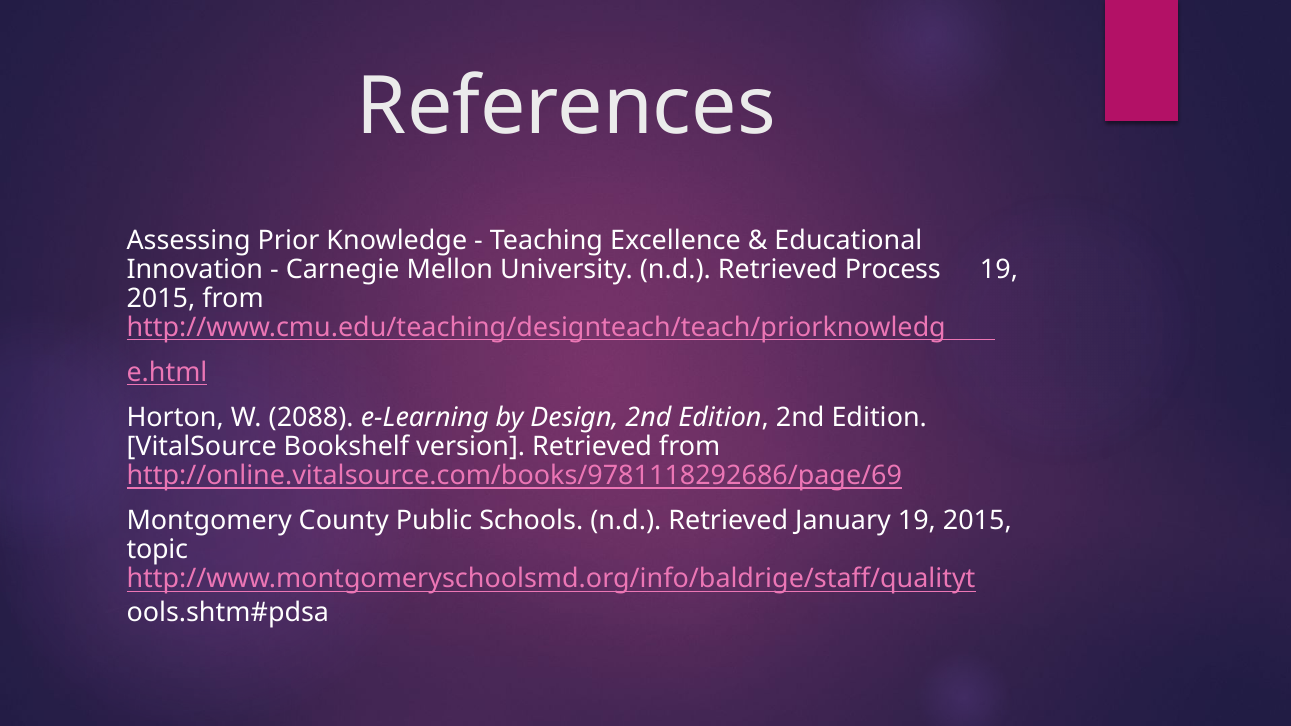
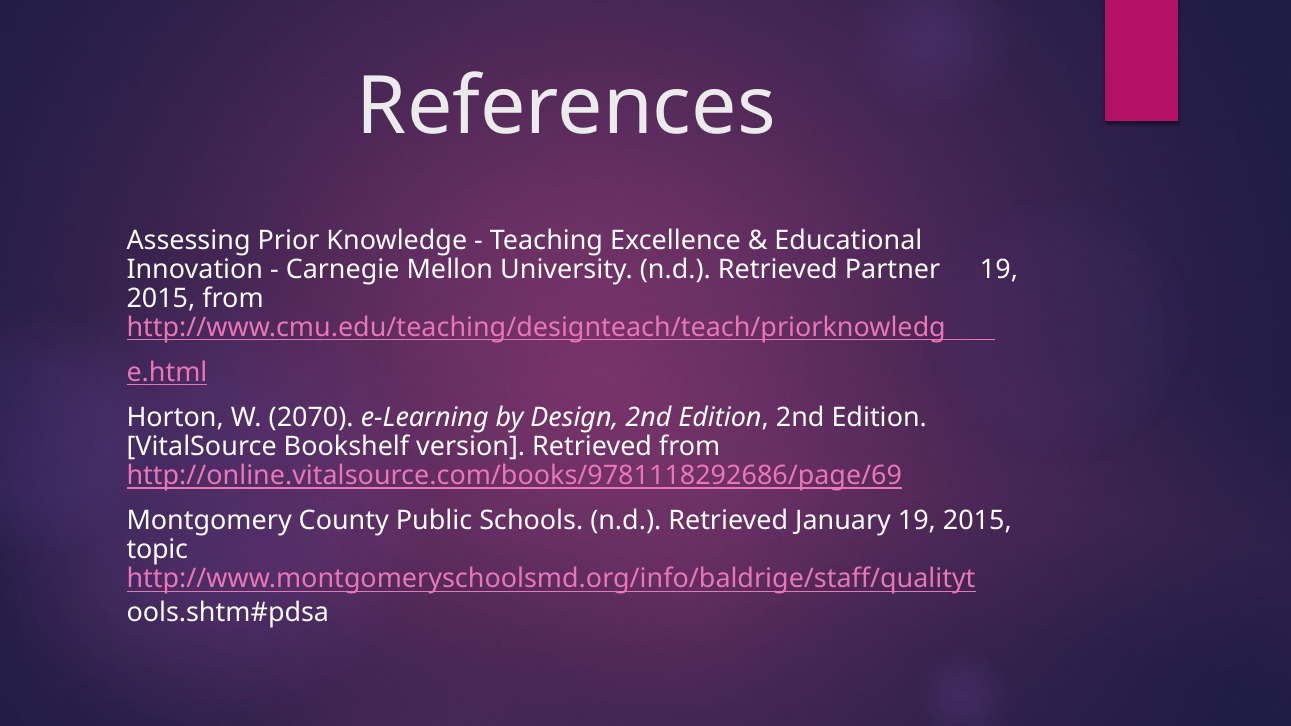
Process: Process -> Partner
2088: 2088 -> 2070
